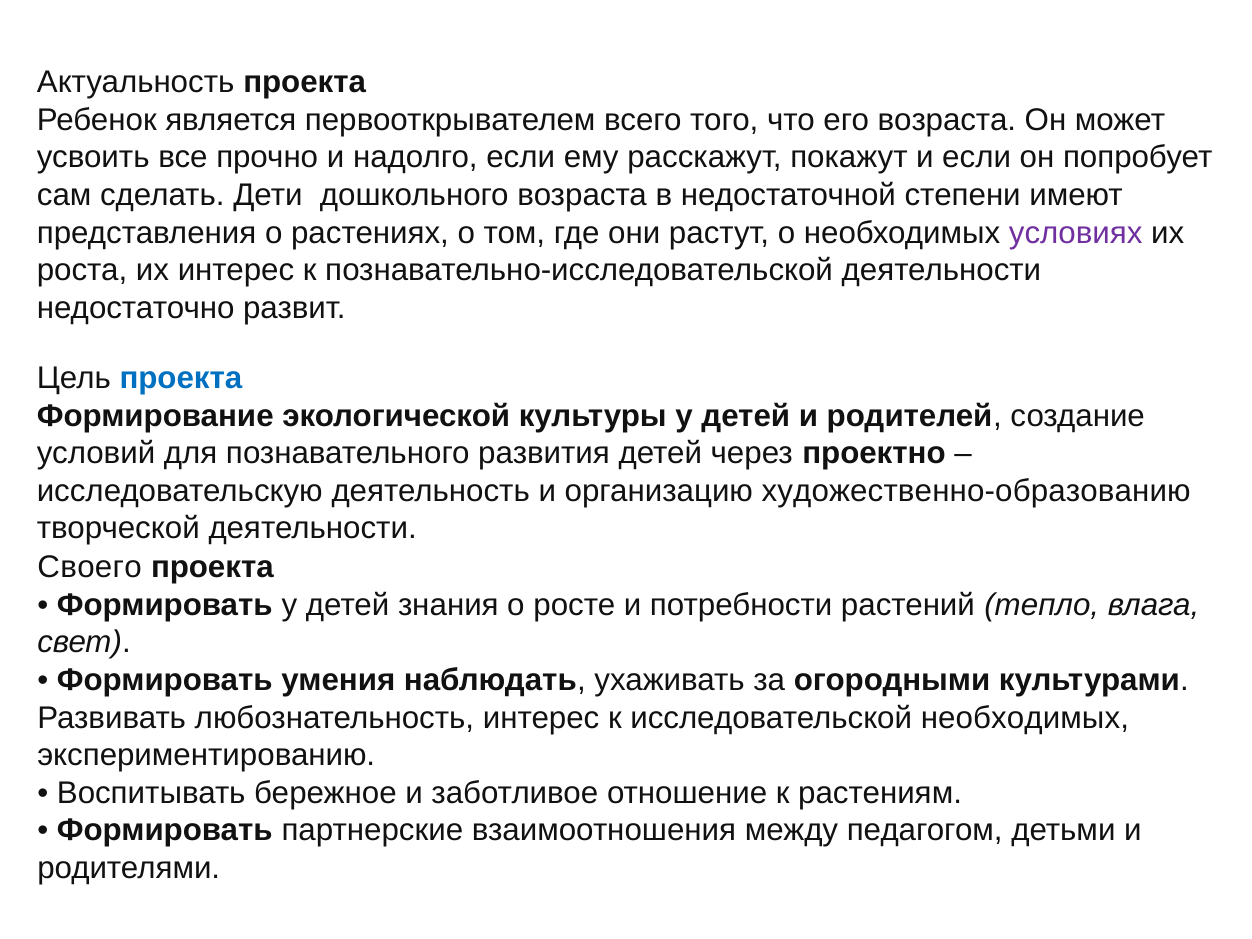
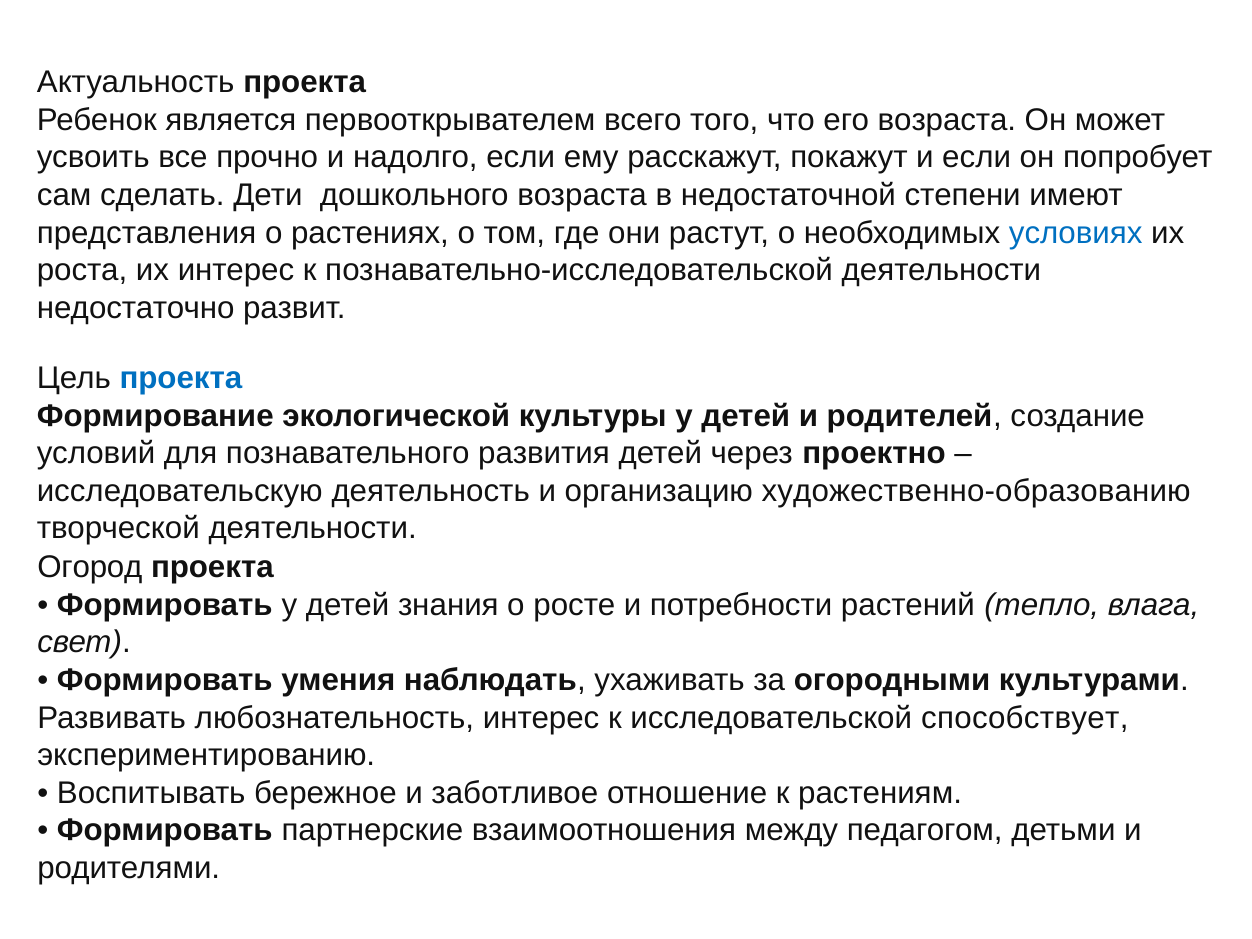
условиях colour: purple -> blue
Своего: Своего -> Огород
исследовательской необходимых: необходимых -> способствует
